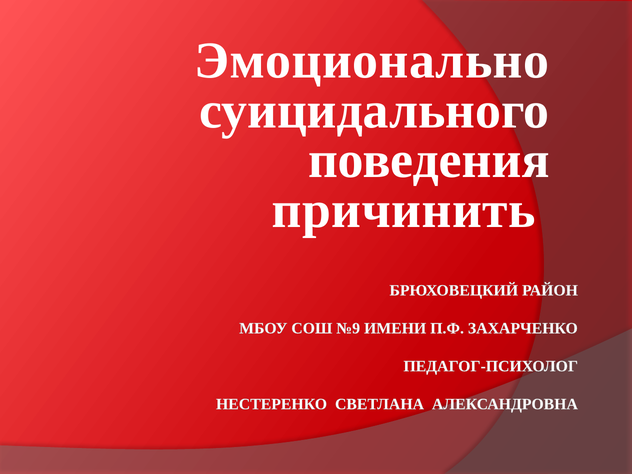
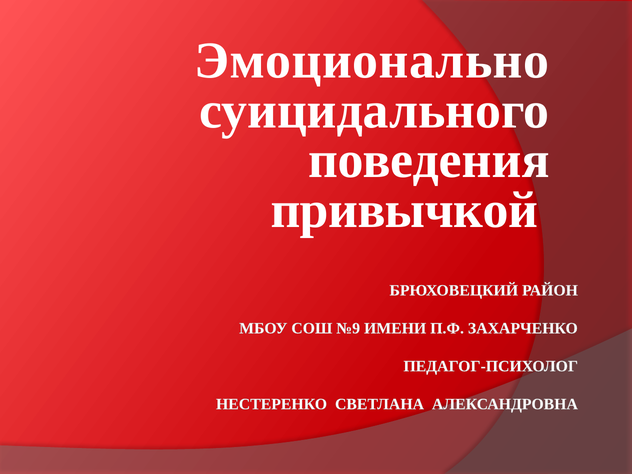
причинить: причинить -> привычкой
